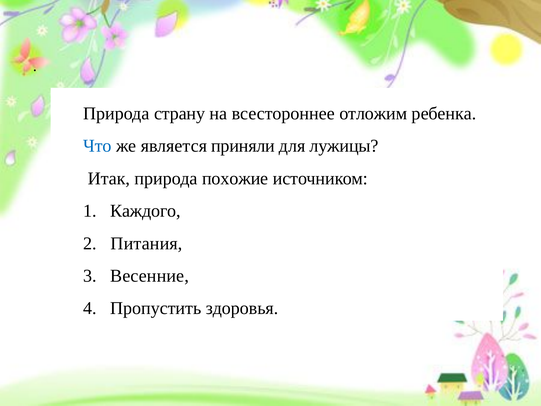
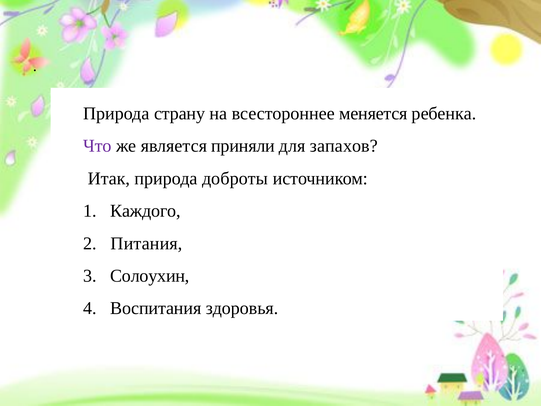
отложим: отложим -> меняется
Что colour: blue -> purple
лужицы: лужицы -> запахов
похожие: похожие -> доброты
Весенние: Весенние -> Солоухин
Пропустить: Пропустить -> Воспитания
